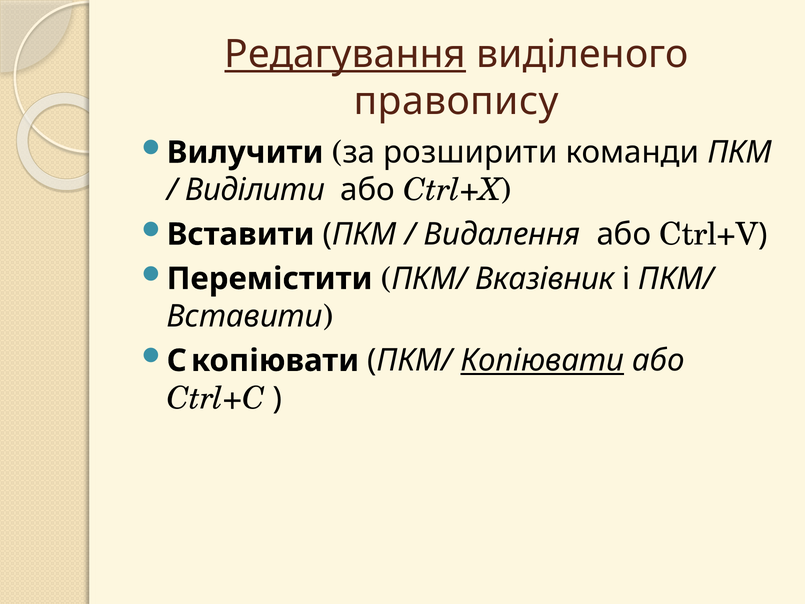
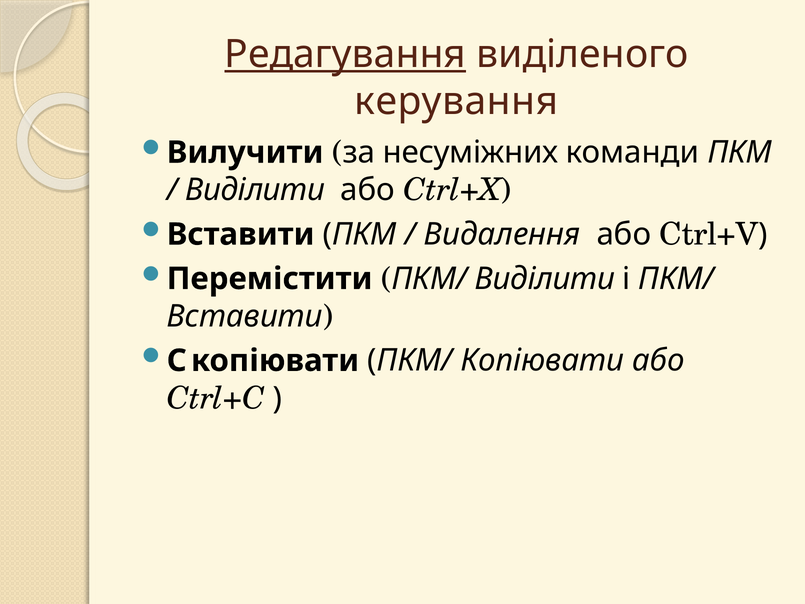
правопису: правопису -> керування
розширити: розширити -> несуміжних
ПКМ/ Вказівник: Вказівник -> Виділити
Копіювати underline: present -> none
